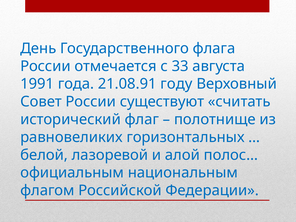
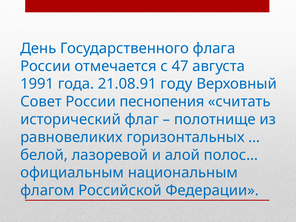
33: 33 -> 47
существуют: существуют -> песнопения
